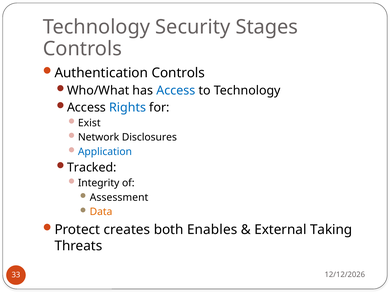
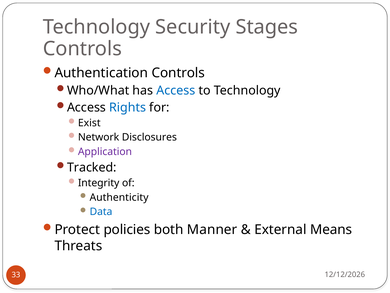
Application colour: blue -> purple
Assessment: Assessment -> Authenticity
Data colour: orange -> blue
creates: creates -> policies
Enables: Enables -> Manner
Taking: Taking -> Means
